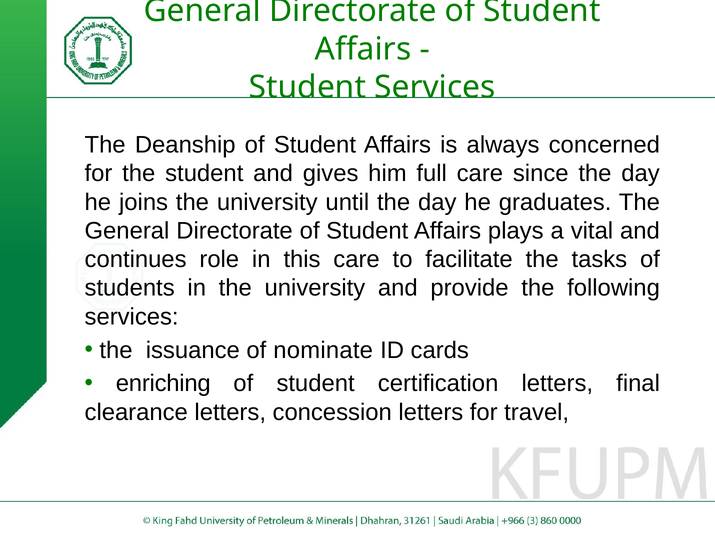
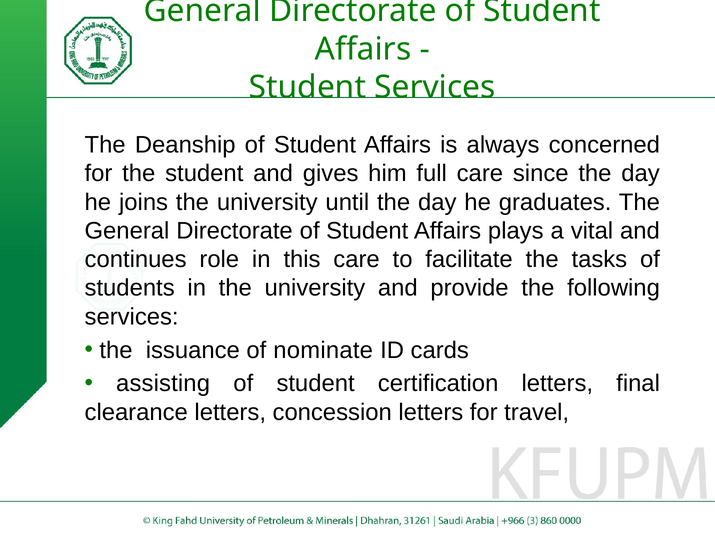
enriching: enriching -> assisting
